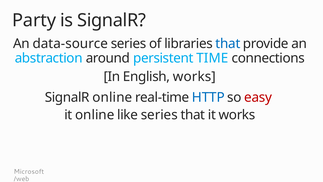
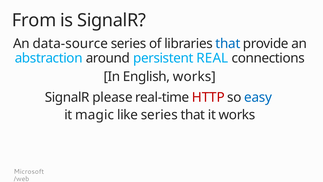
Party: Party -> From
TIME: TIME -> REAL
SignalR online: online -> please
HTTP colour: blue -> red
easy colour: red -> blue
it online: online -> magic
